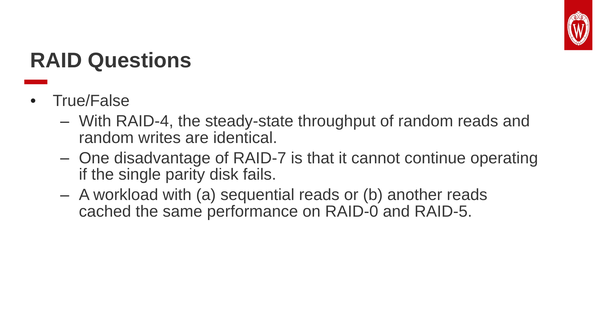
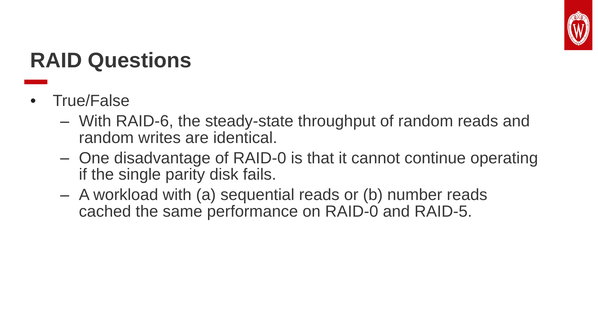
RAID-4: RAID-4 -> RAID-6
of RAID-7: RAID-7 -> RAID-0
another: another -> number
